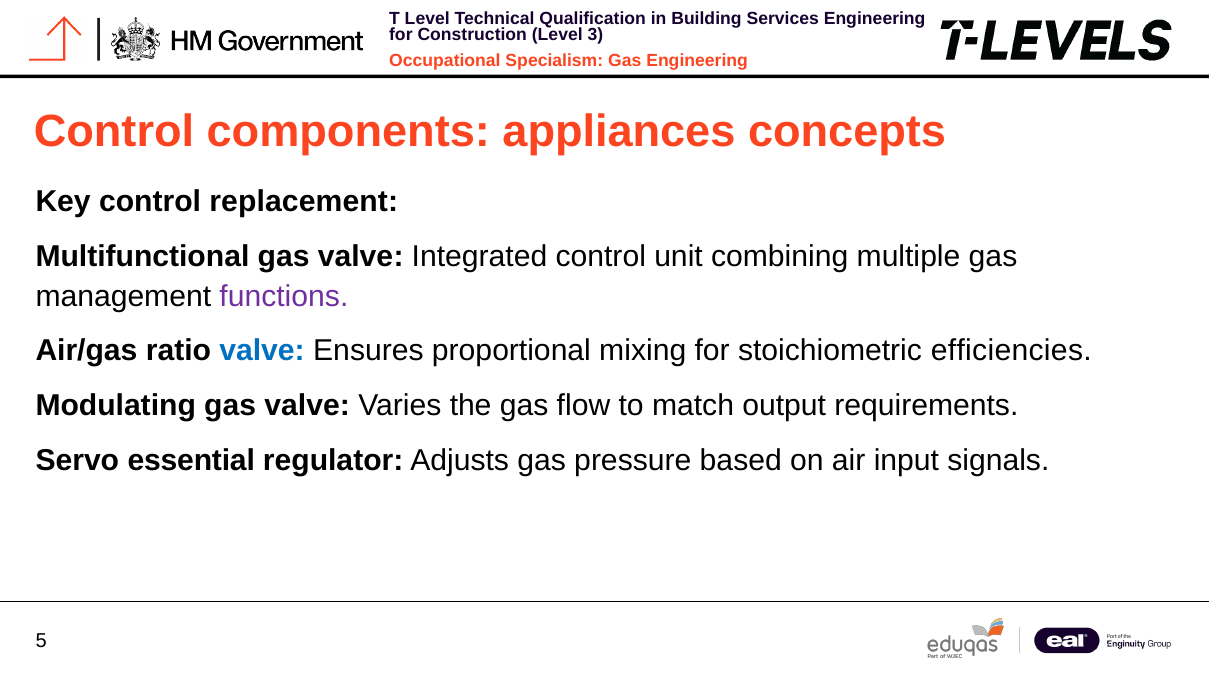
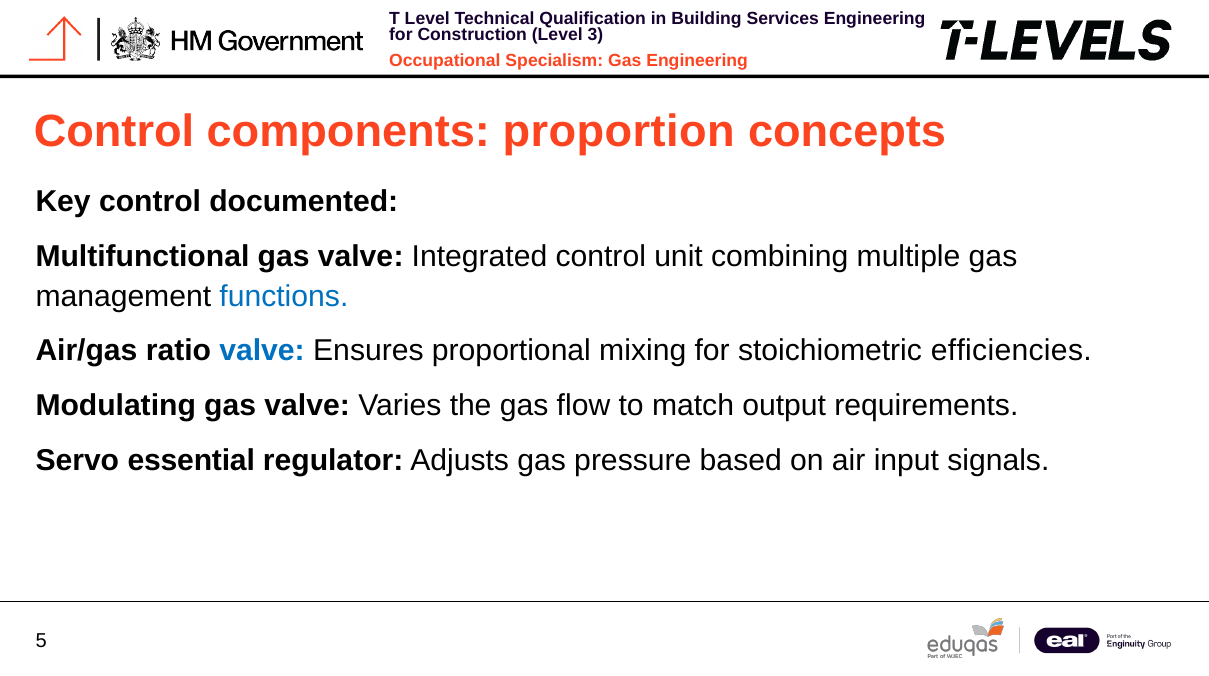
appliances: appliances -> proportion
replacement: replacement -> documented
functions colour: purple -> blue
